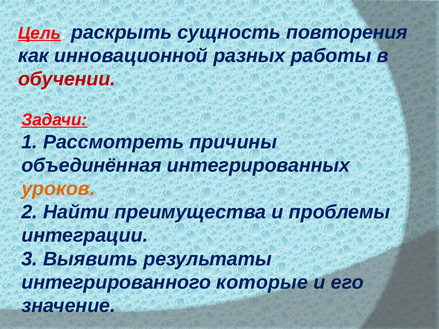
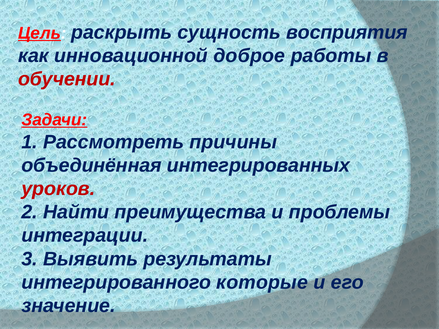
повторения: повторения -> восприятия
разных: разных -> доброе
уроков colour: orange -> red
